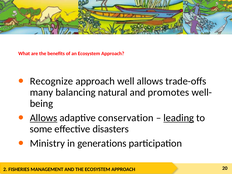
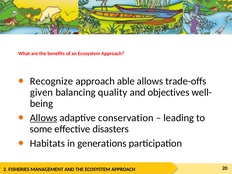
well: well -> able
many: many -> given
natural: natural -> quality
promotes: promotes -> objectives
leading underline: present -> none
Ministry: Ministry -> Habitats
